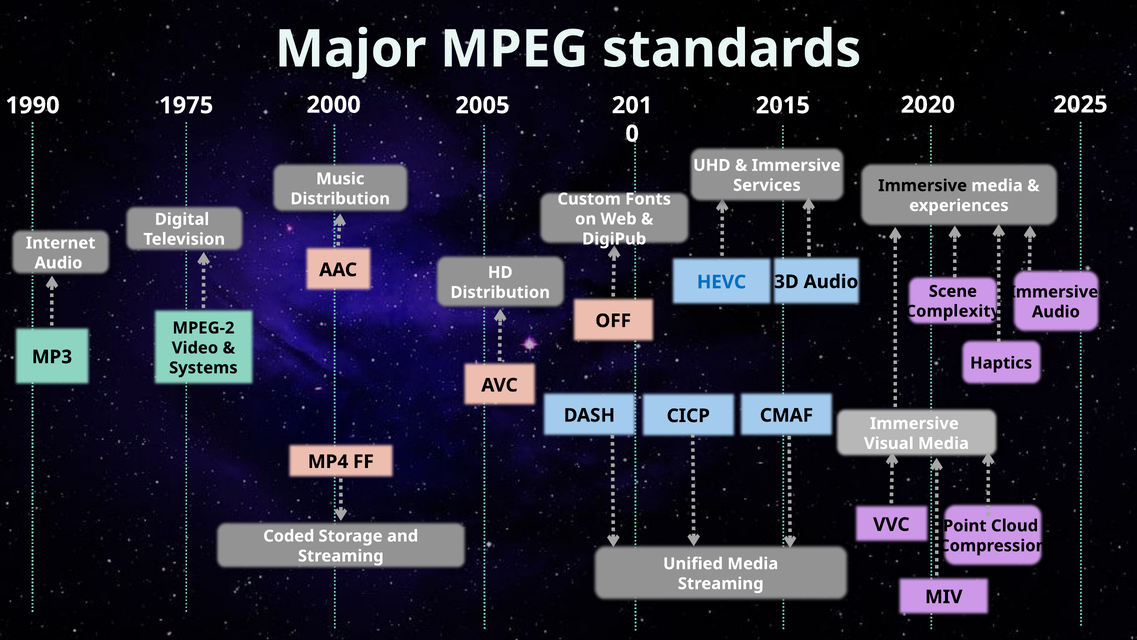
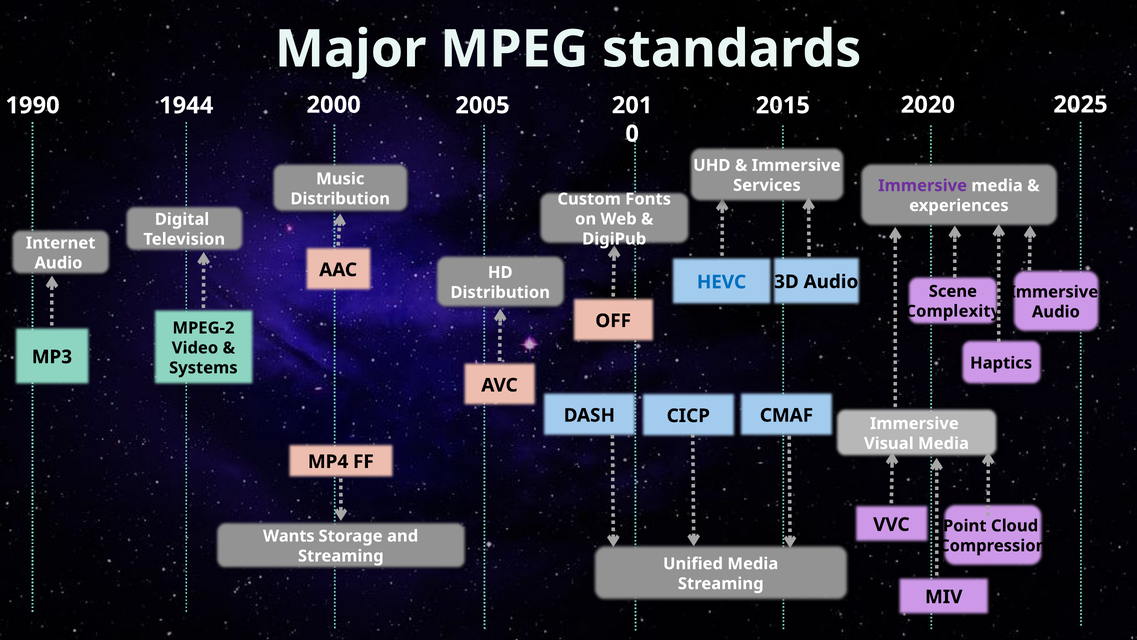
1975: 1975 -> 1944
Immersive at (923, 186) colour: black -> purple
Coded: Coded -> Wants
